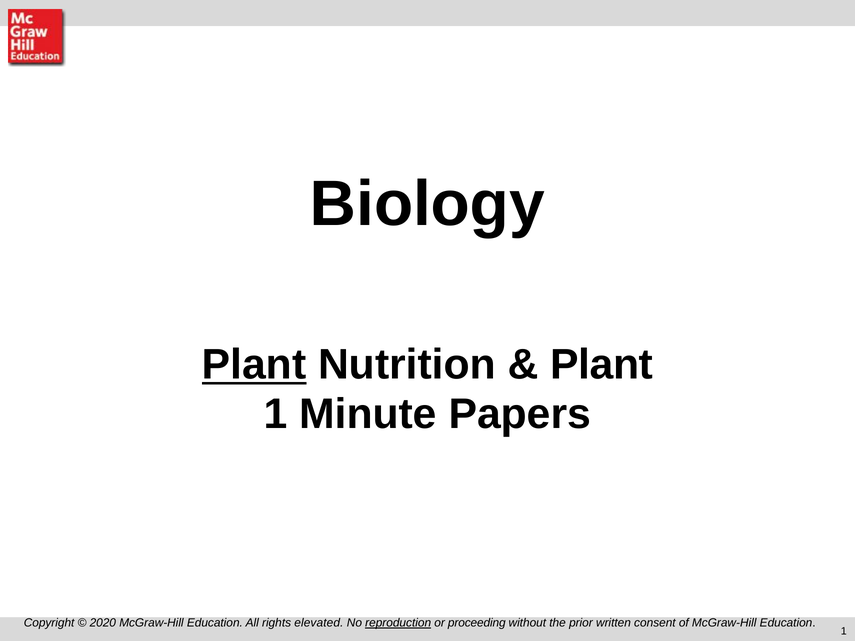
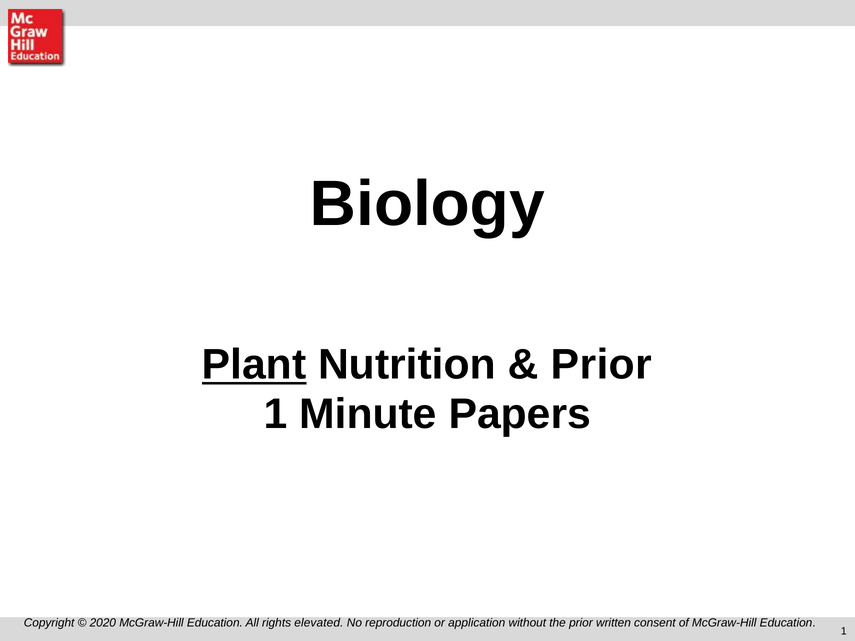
Plant at (602, 365): Plant -> Prior
reproduction underline: present -> none
proceeding: proceeding -> application
